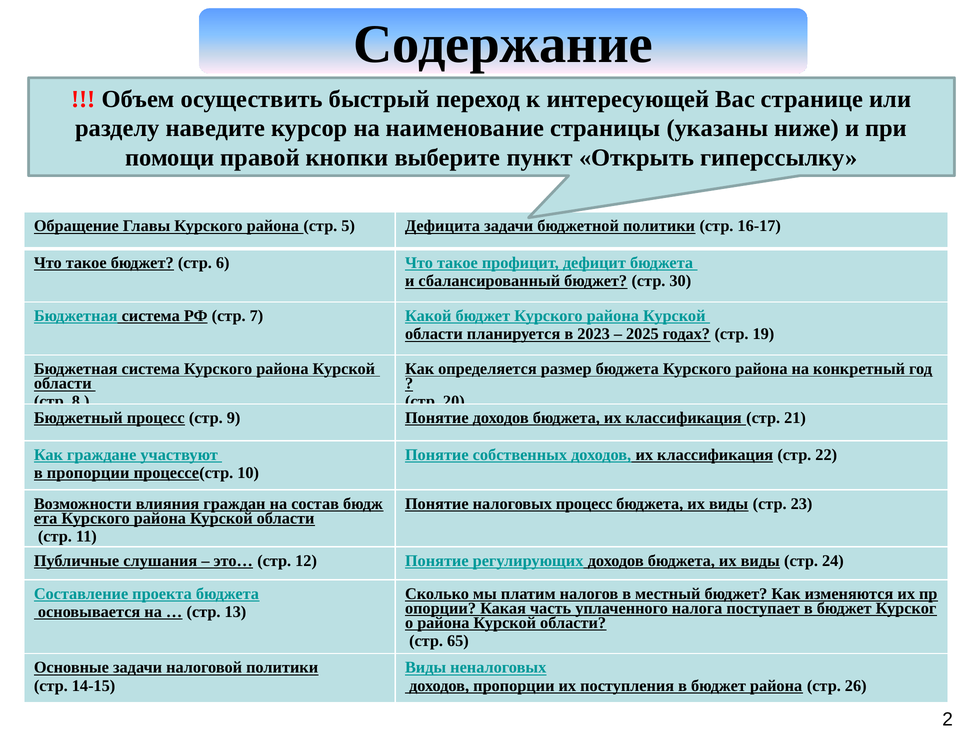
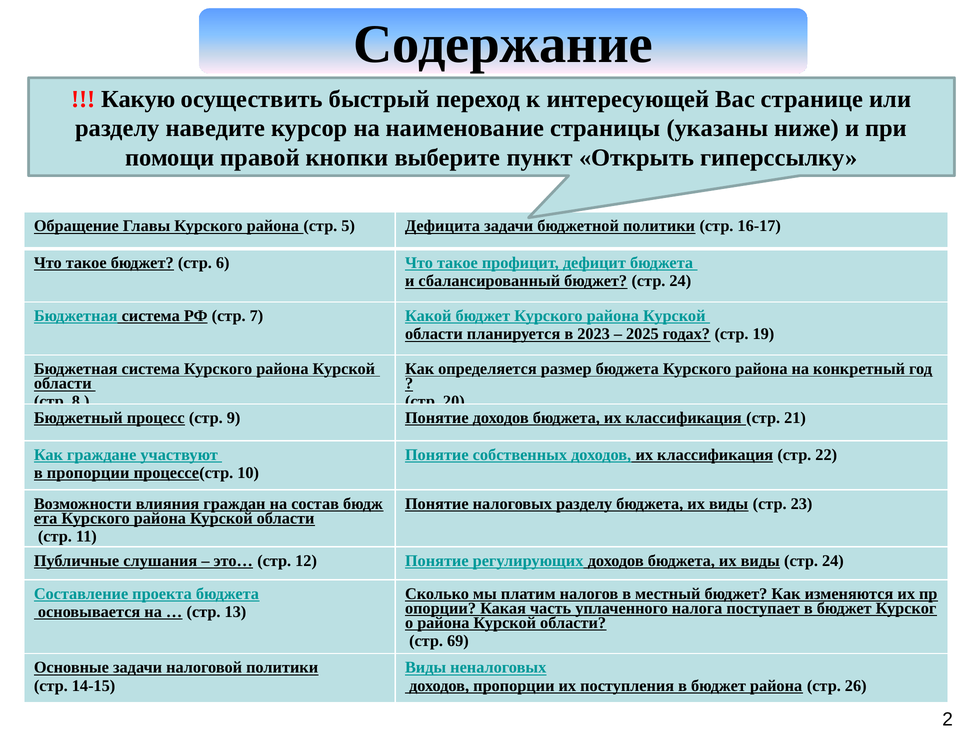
Объем: Объем -> Какую
бюджет стр 30: 30 -> 24
налоговых процесс: процесс -> разделу
65: 65 -> 69
